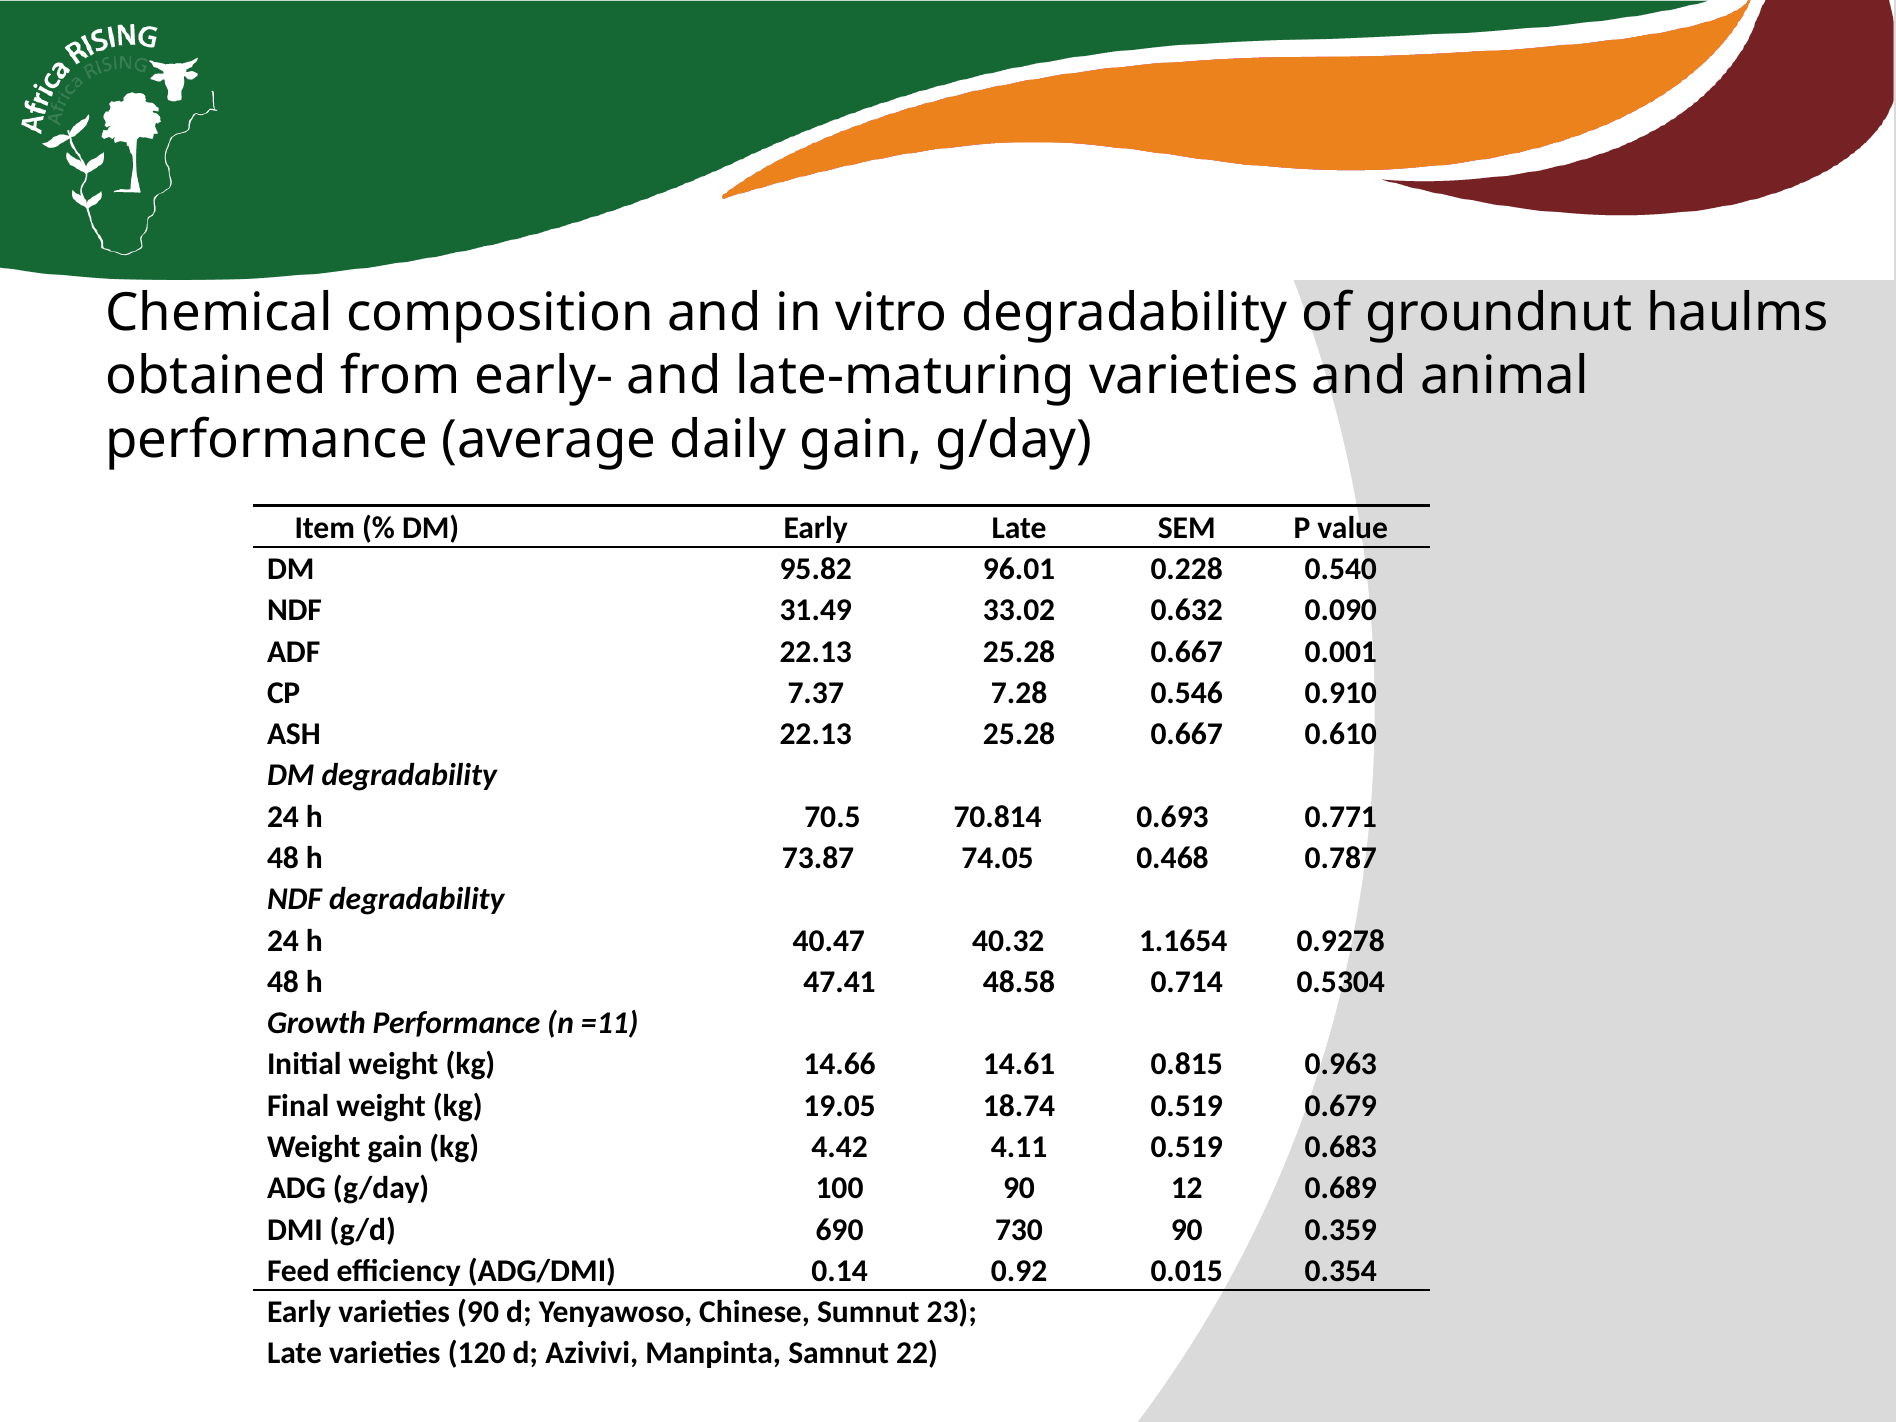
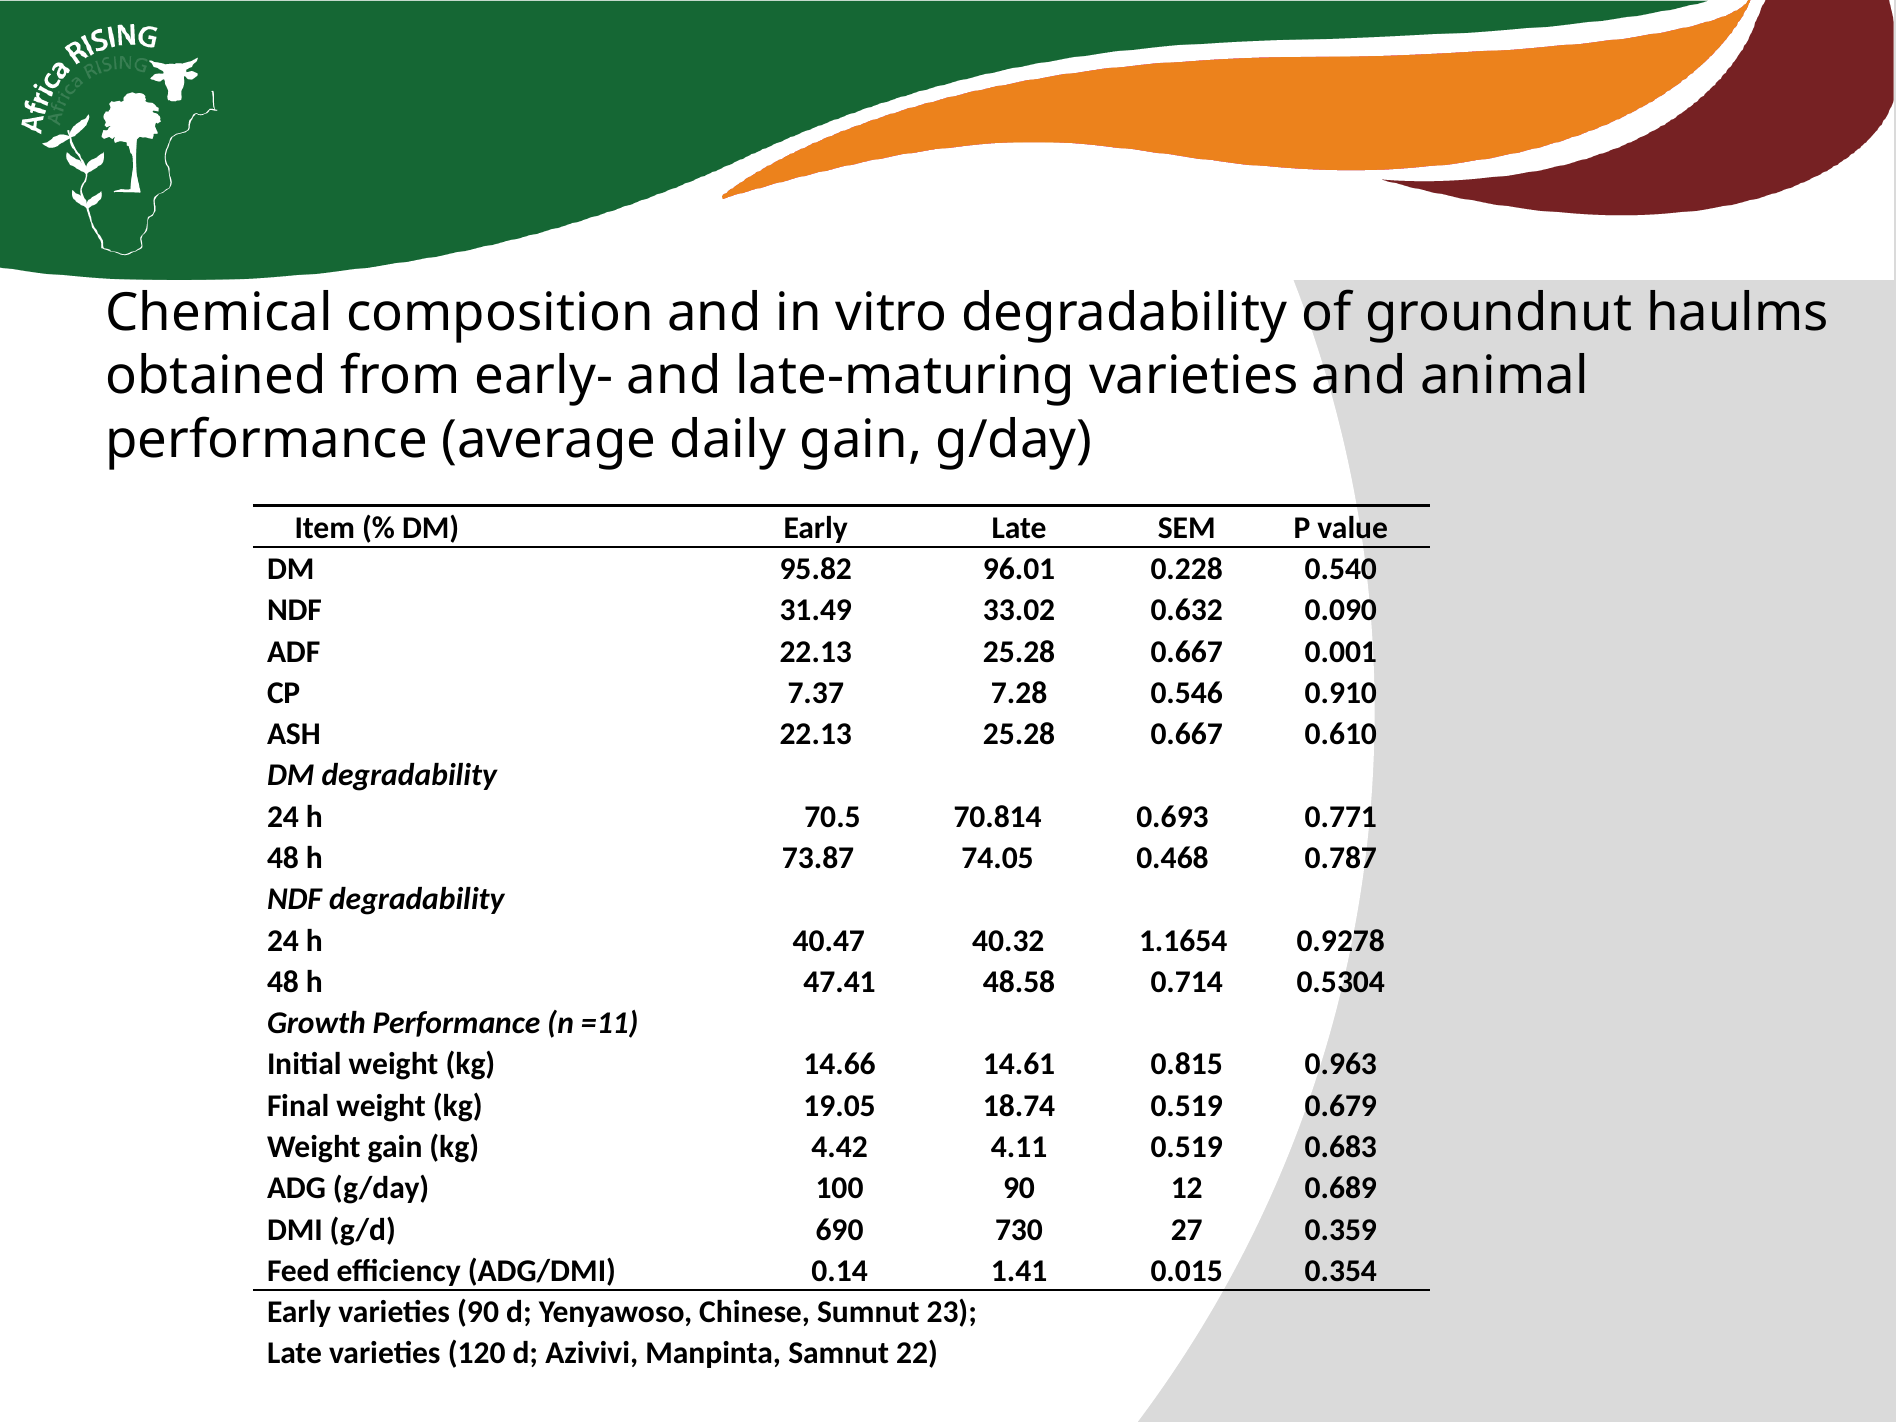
730 90: 90 -> 27
0.92: 0.92 -> 1.41
